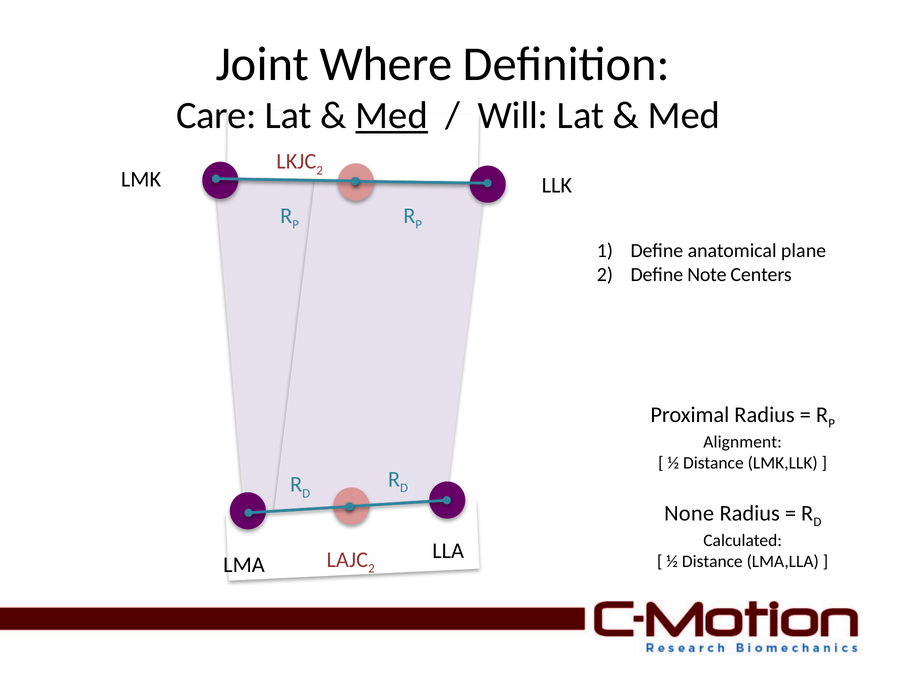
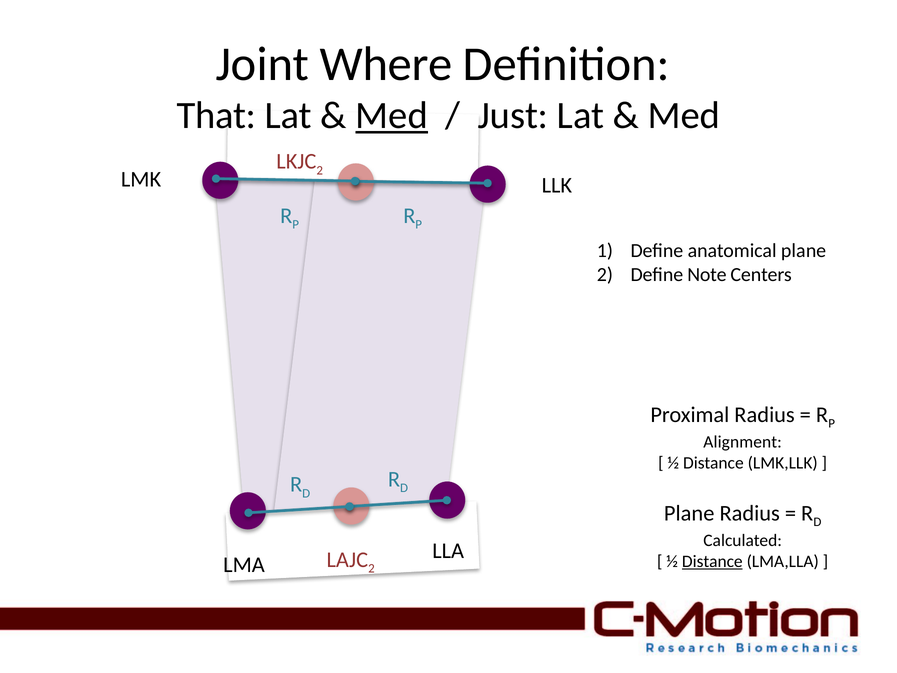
Care: Care -> That
Will: Will -> Just
None at (689, 513): None -> Plane
Distance at (712, 561) underline: none -> present
